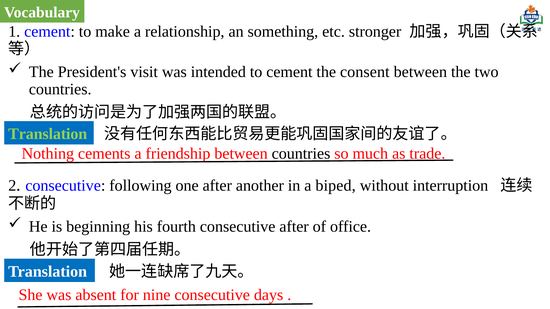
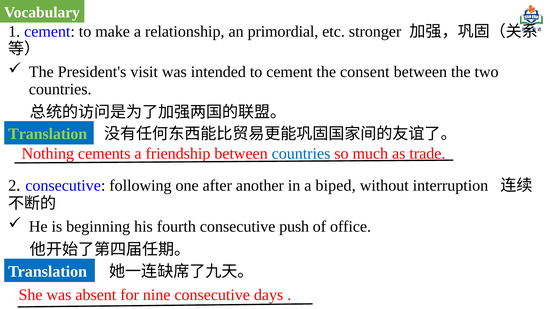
something: something -> primordial
countries at (301, 154) colour: black -> blue
consecutive after: after -> push
